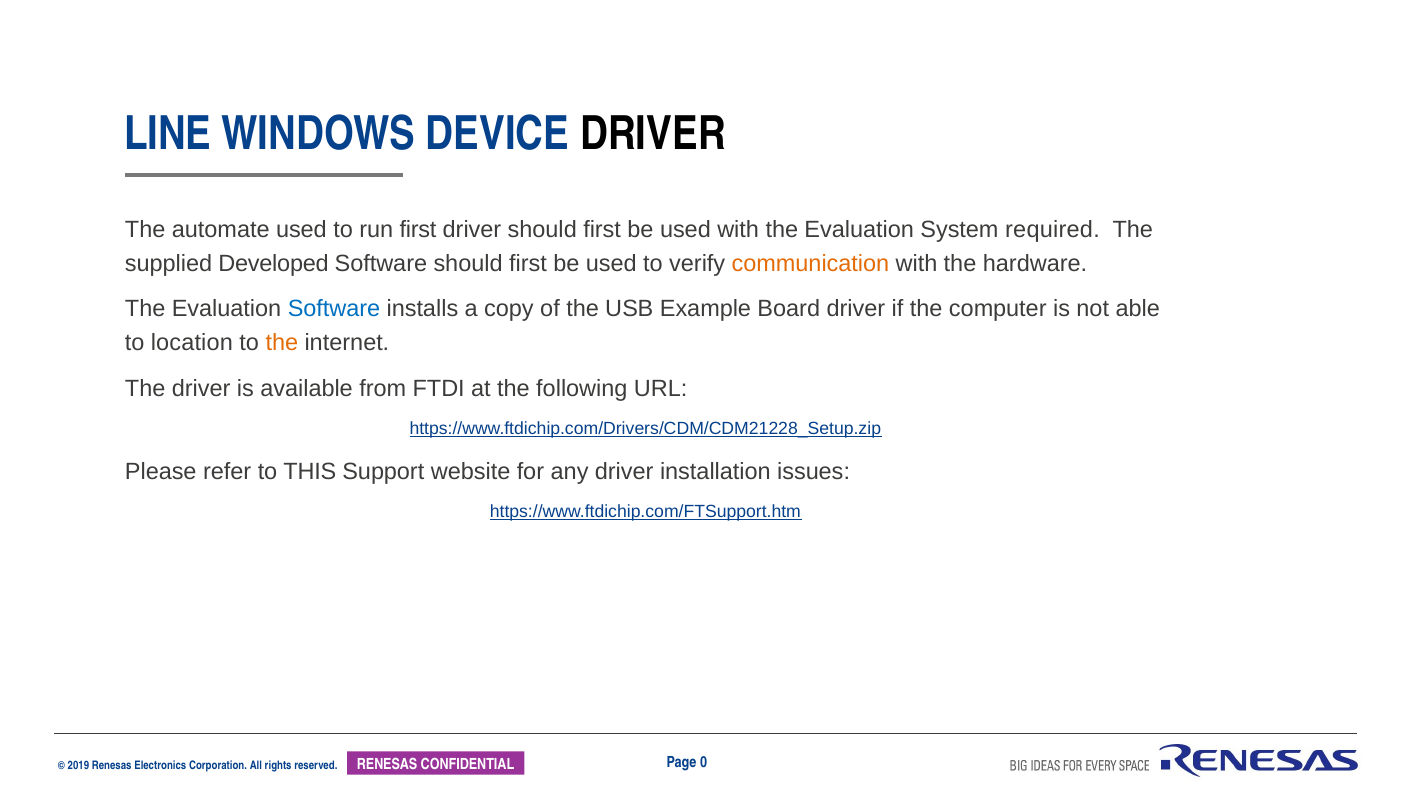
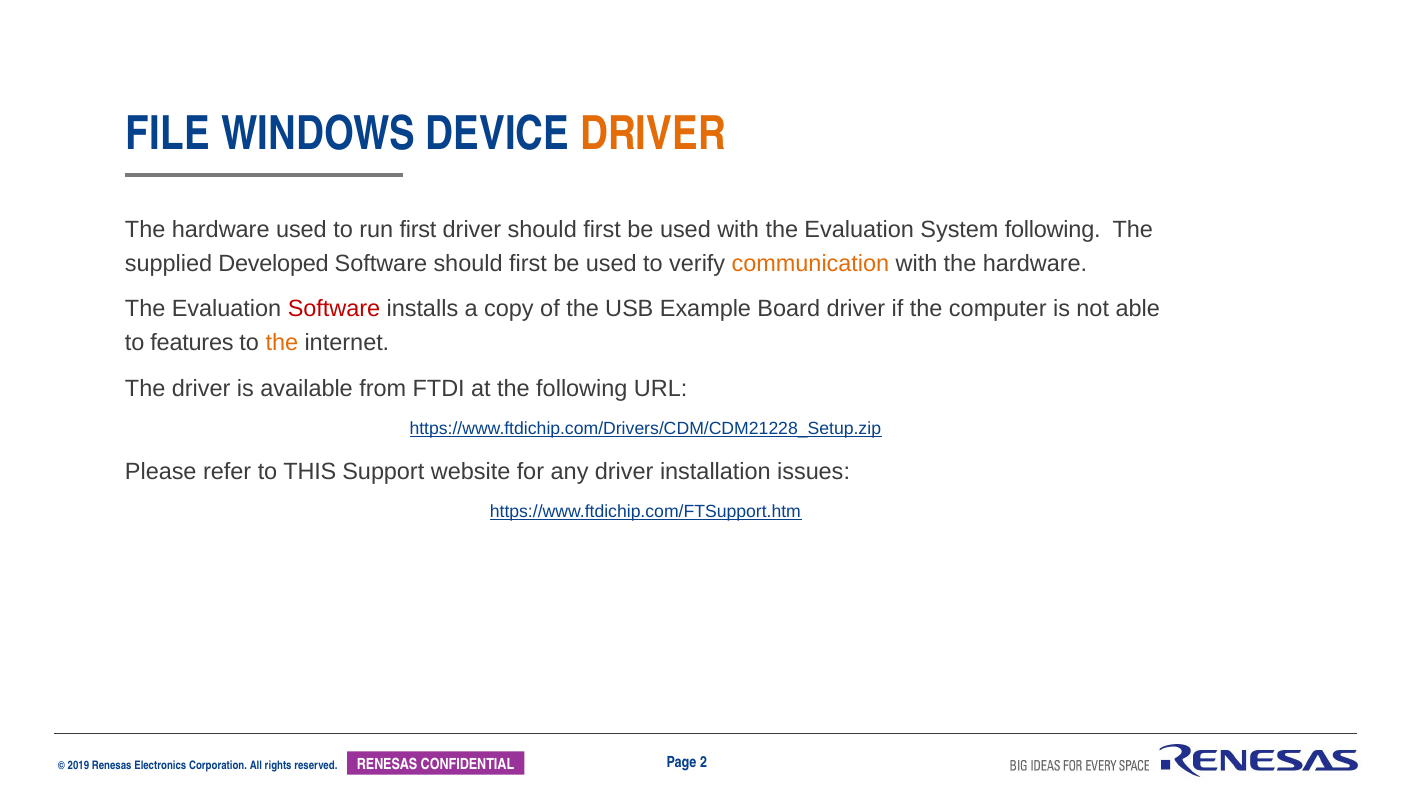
LINE: LINE -> FILE
DRIVER at (653, 134) colour: black -> orange
automate at (221, 230): automate -> hardware
System required: required -> following
Software at (334, 309) colour: blue -> red
location: location -> features
0: 0 -> 2
